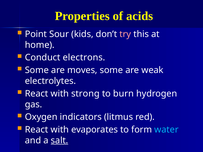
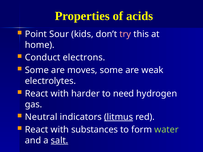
strong: strong -> harder
burn: burn -> need
Oxygen: Oxygen -> Neutral
litmus underline: none -> present
evaporates: evaporates -> substances
water colour: light blue -> light green
